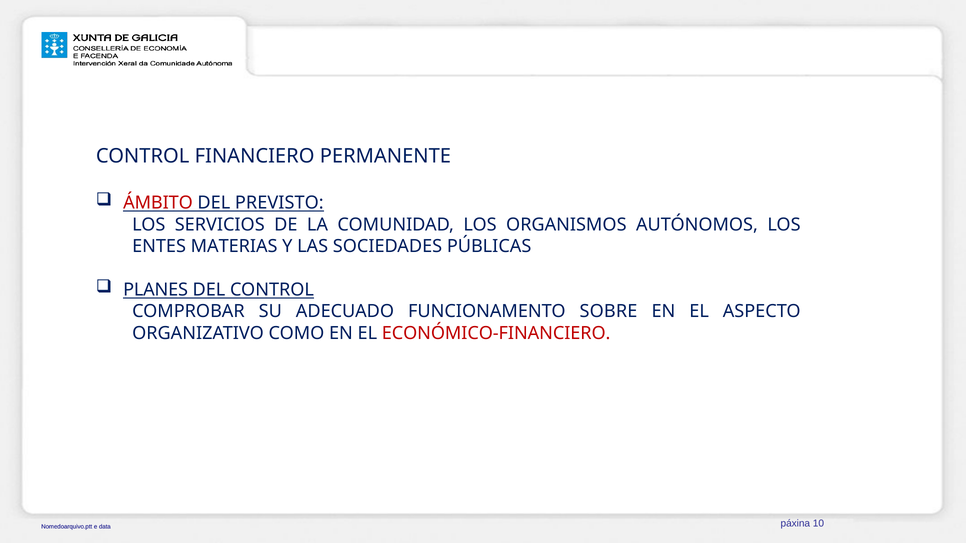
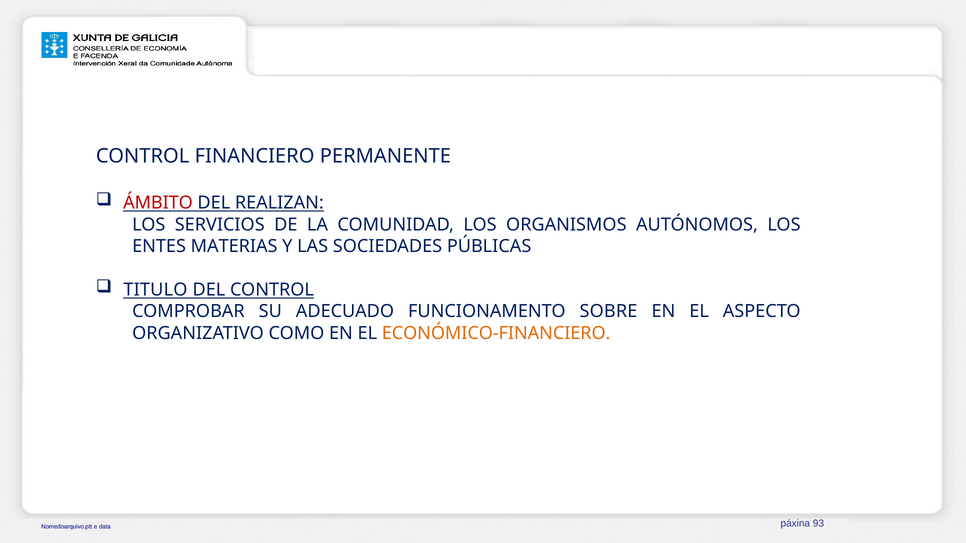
PREVISTO: PREVISTO -> REALIZAN
PLANES: PLANES -> TITULO
ECONÓMICO-FINANCIERO colour: red -> orange
10: 10 -> 93
